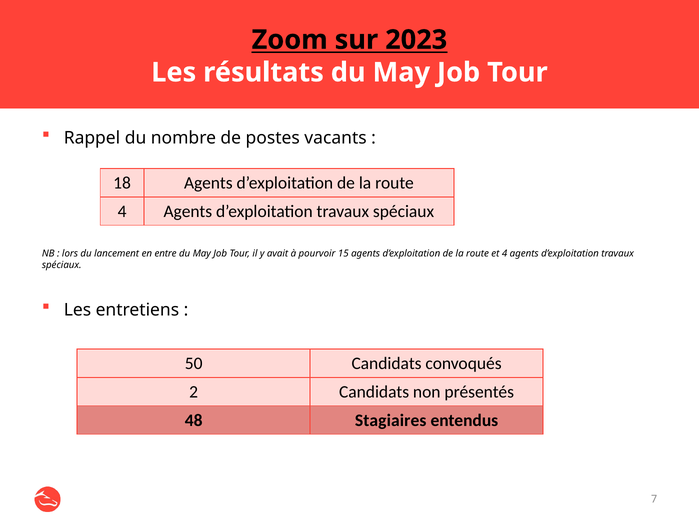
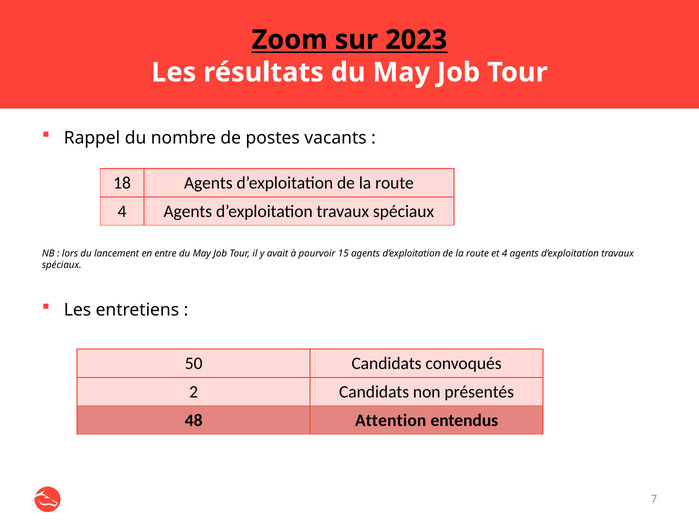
Stagiaires: Stagiaires -> Attention
